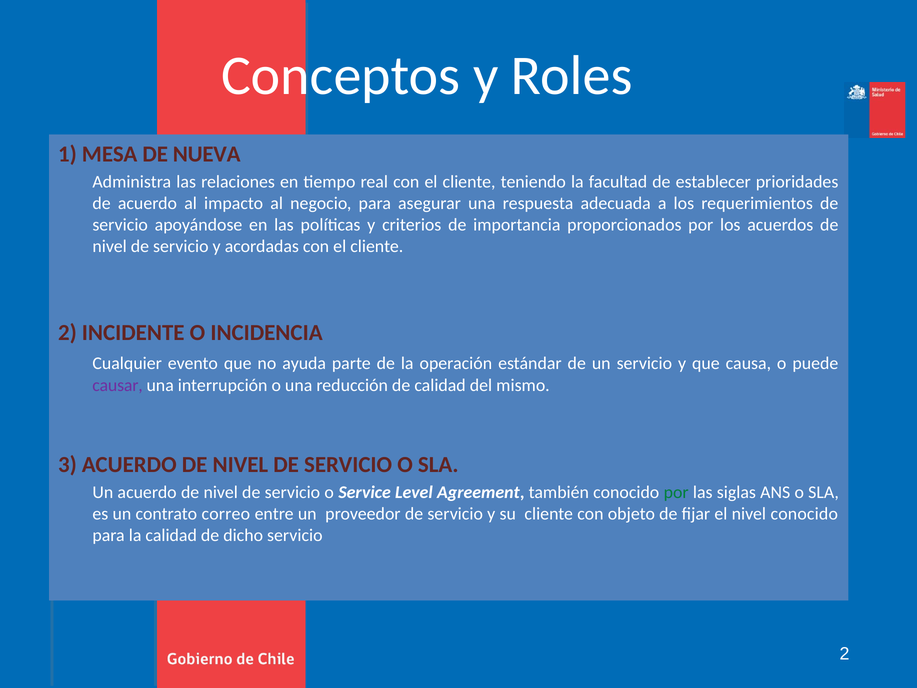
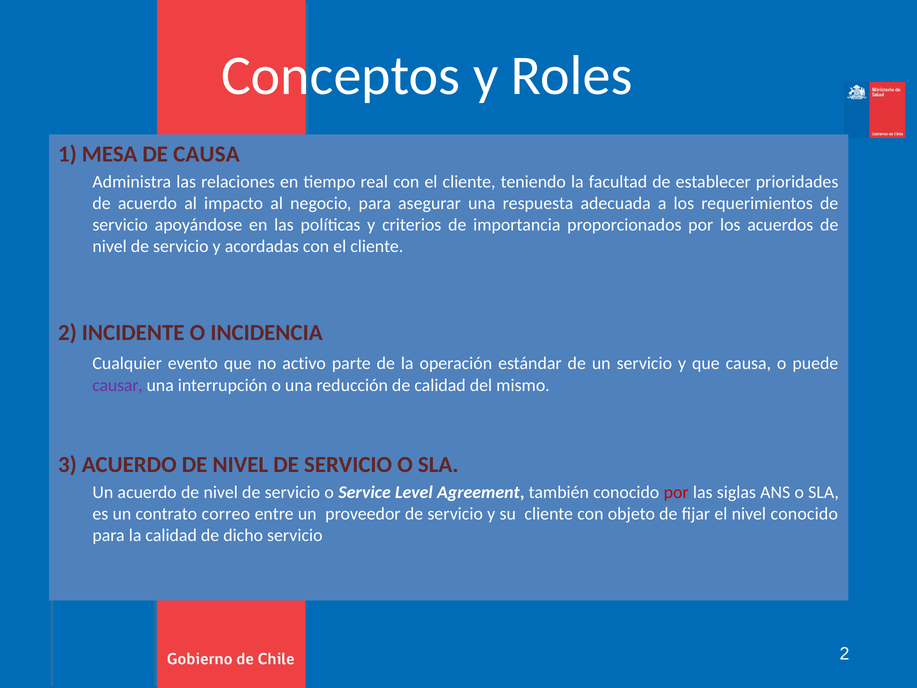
DE NUEVA: NUEVA -> CAUSA
ayuda: ayuda -> activo
por at (676, 492) colour: green -> red
